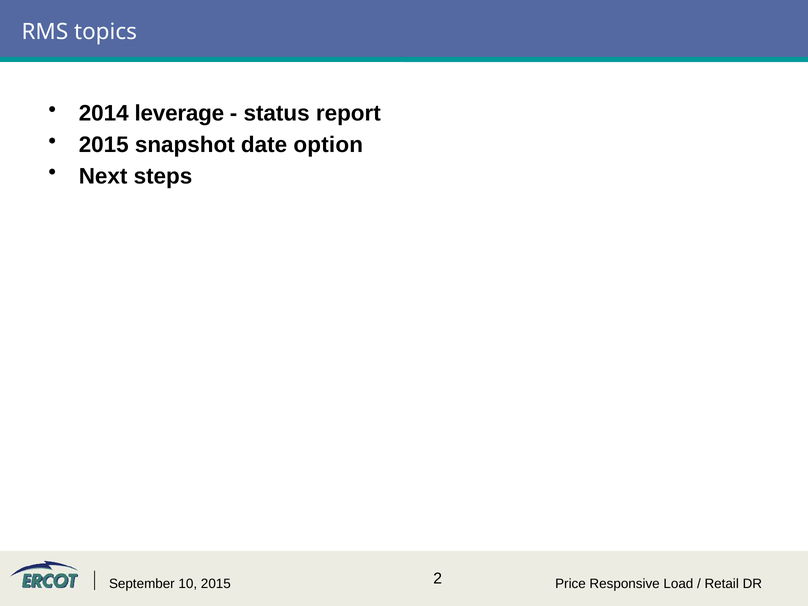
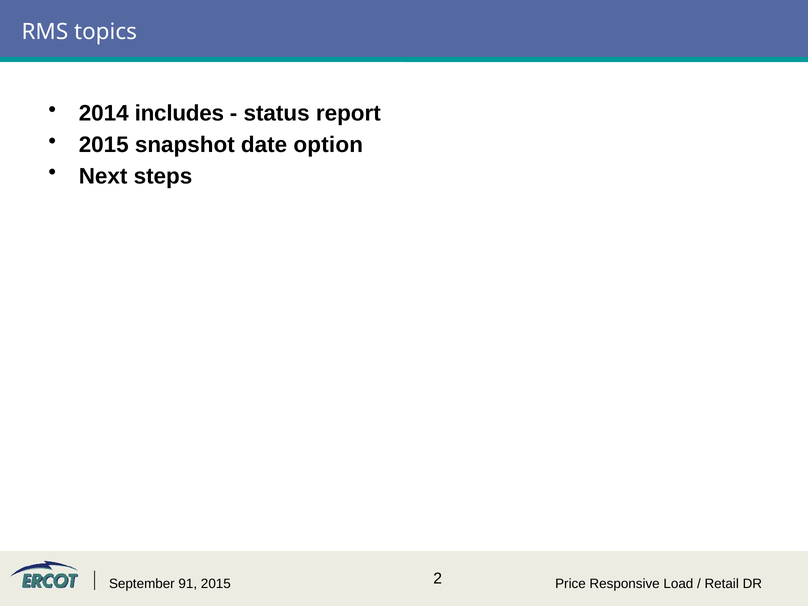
leverage: leverage -> includes
10: 10 -> 91
